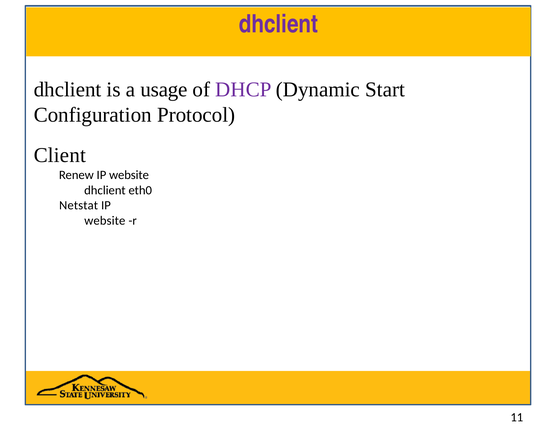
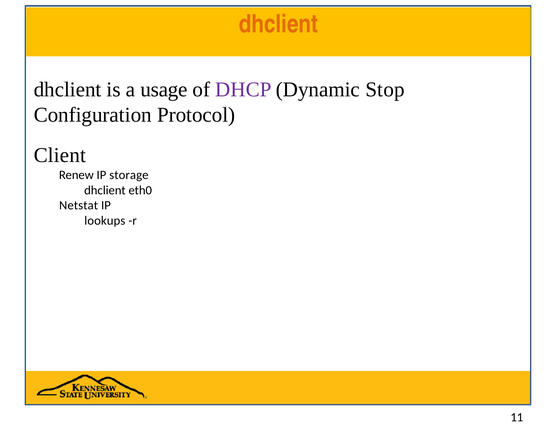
dhclient at (278, 24) colour: purple -> orange
Start: Start -> Stop
Renew IP website: website -> storage
website at (105, 220): website -> lookups
